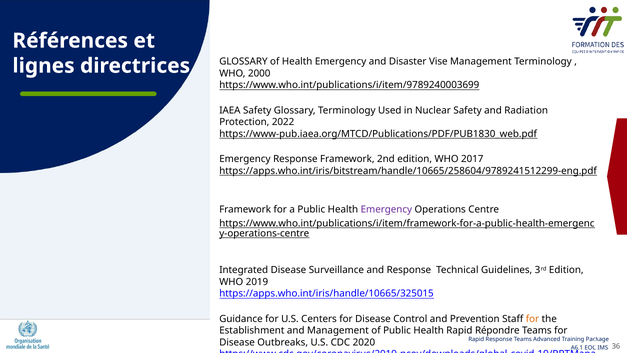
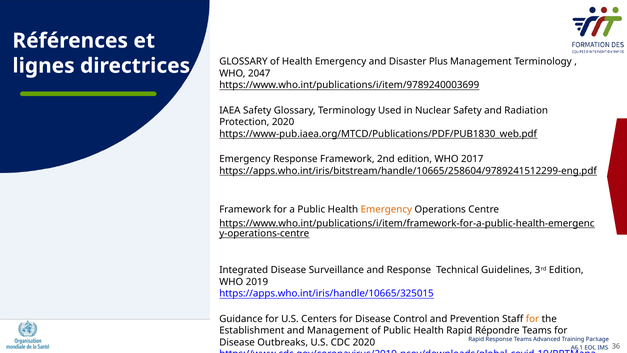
Vise: Vise -> Plus
2000: 2000 -> 2047
Protection 2022: 2022 -> 2020
Emergency at (386, 210) colour: purple -> orange
